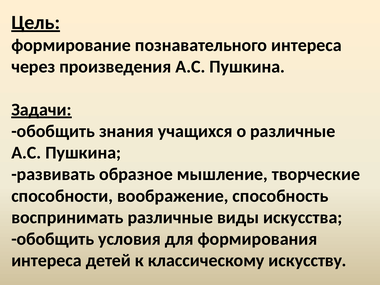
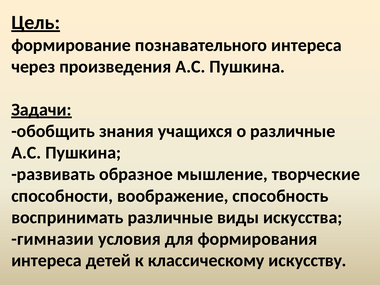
обобщить at (53, 239): обобщить -> гимназии
